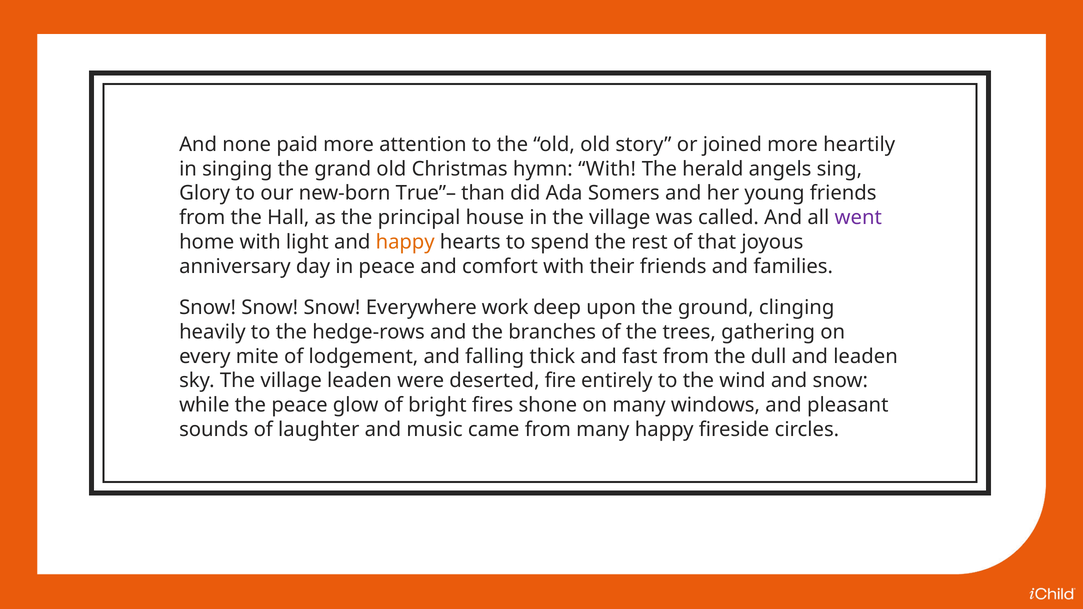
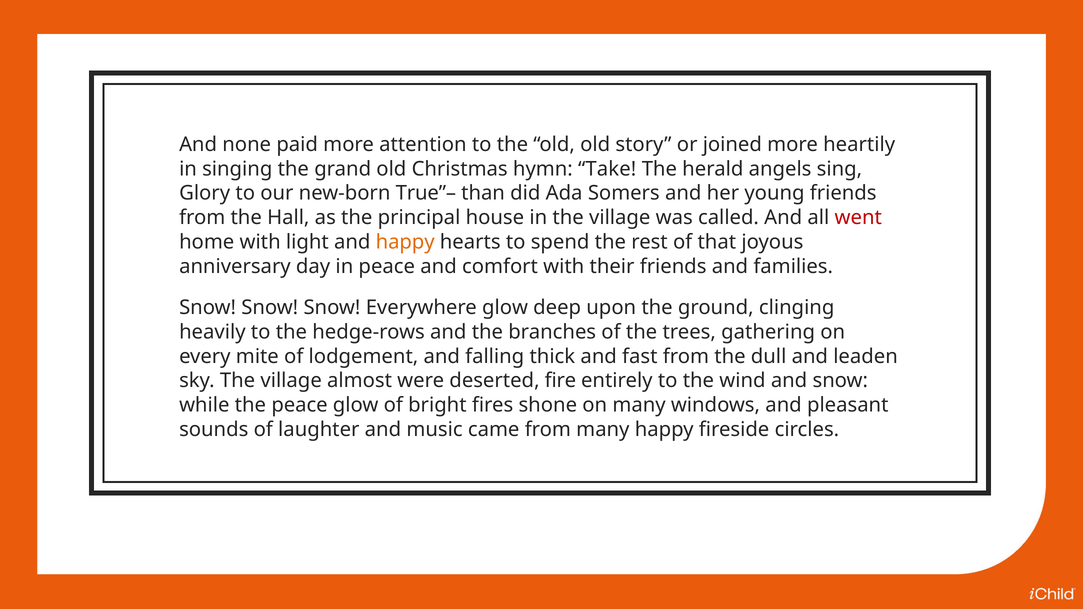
hymn With: With -> Take
went colour: purple -> red
Everywhere work: work -> glow
village leaden: leaden -> almost
